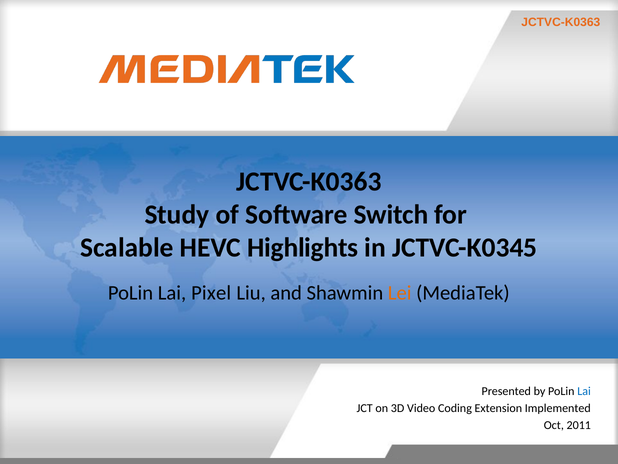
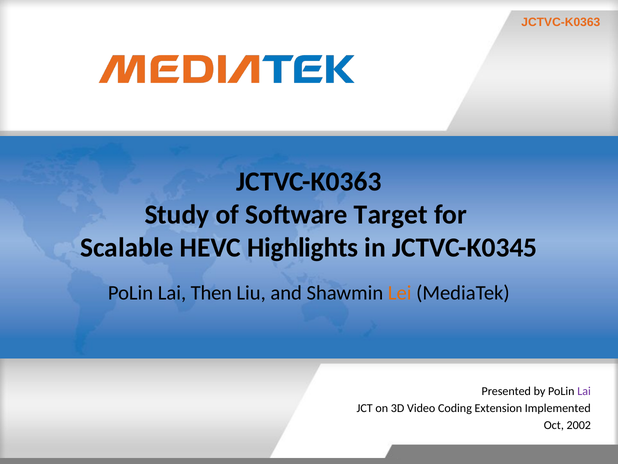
Switch: Switch -> Target
Pixel: Pixel -> Then
Lai at (584, 391) colour: blue -> purple
2011: 2011 -> 2002
